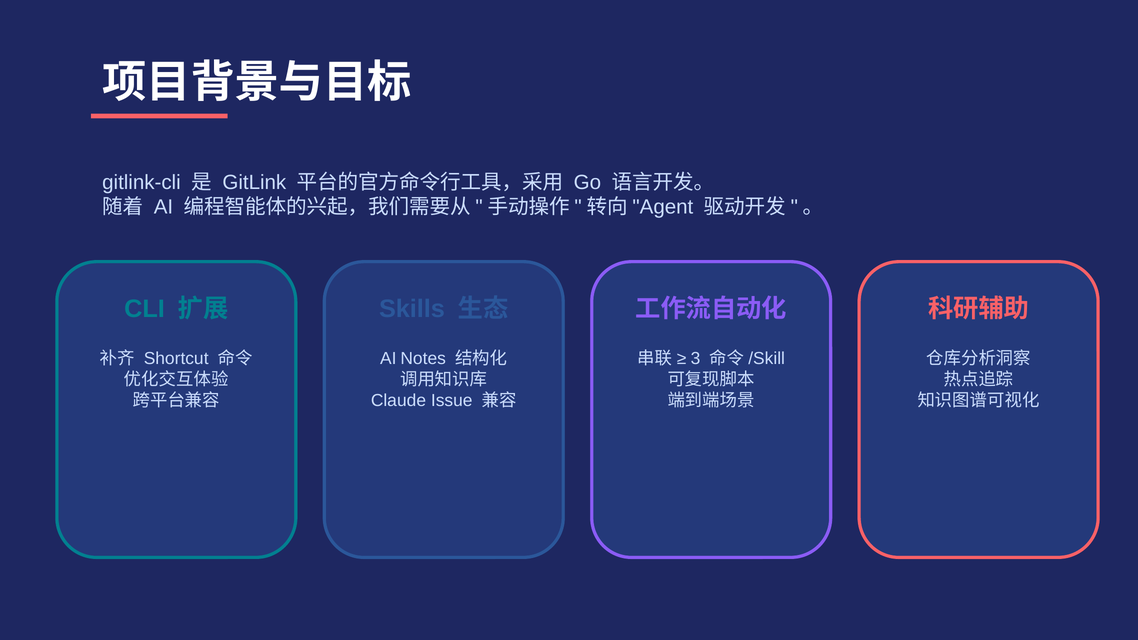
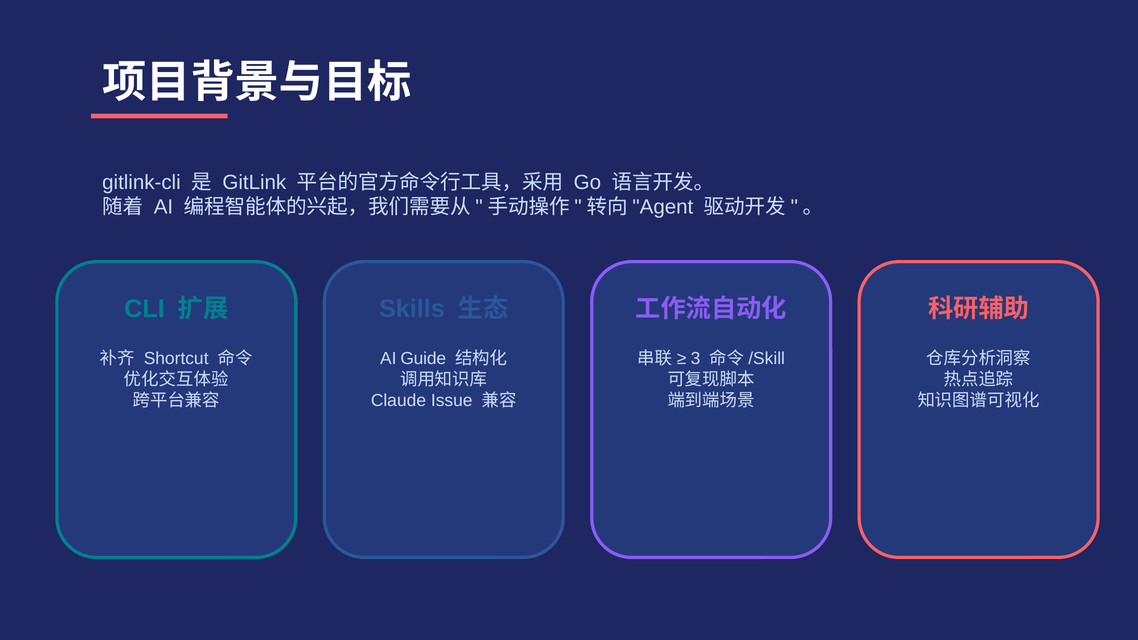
Notes: Notes -> Guide
